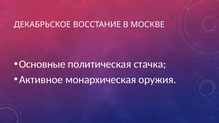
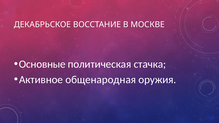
монархическая: монархическая -> общенародная
